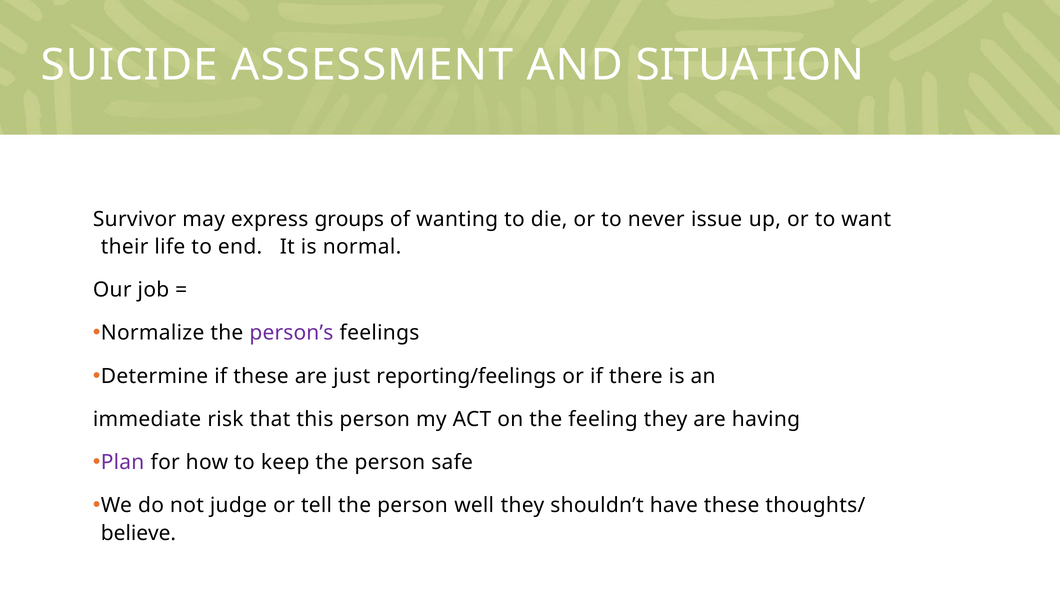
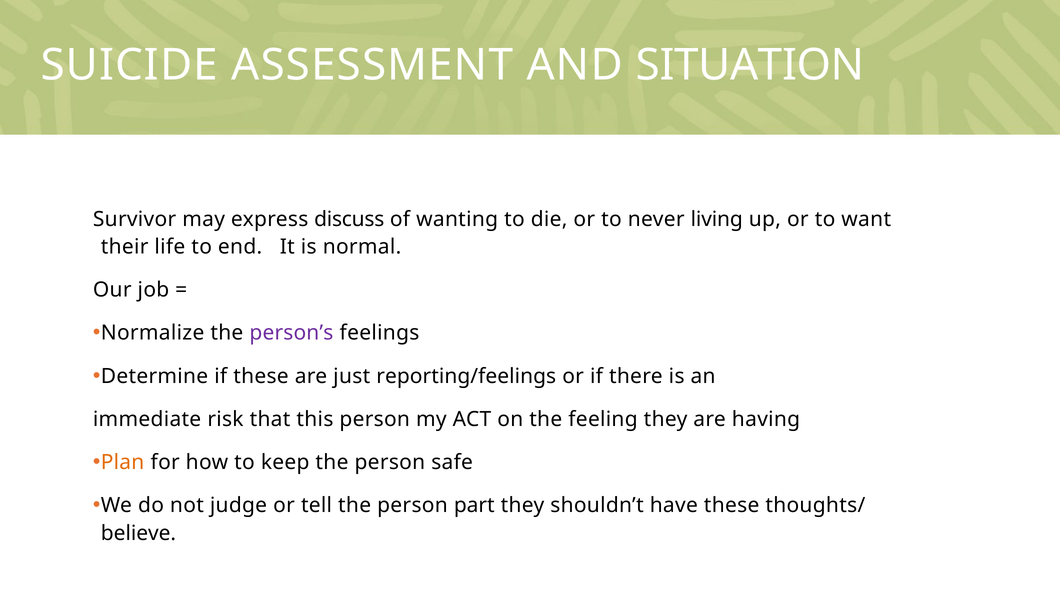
groups: groups -> discuss
issue: issue -> living
Plan colour: purple -> orange
well: well -> part
